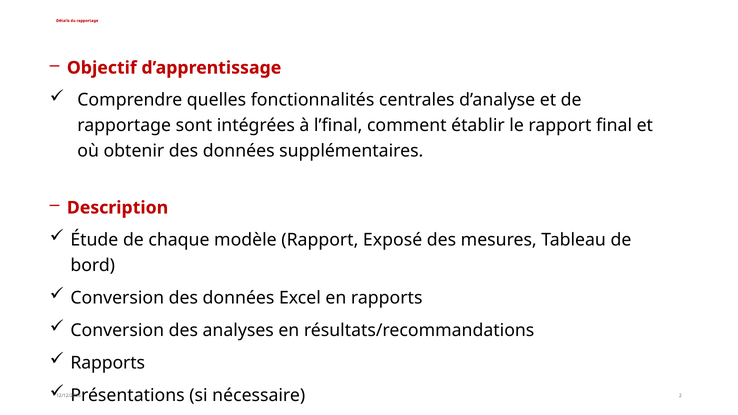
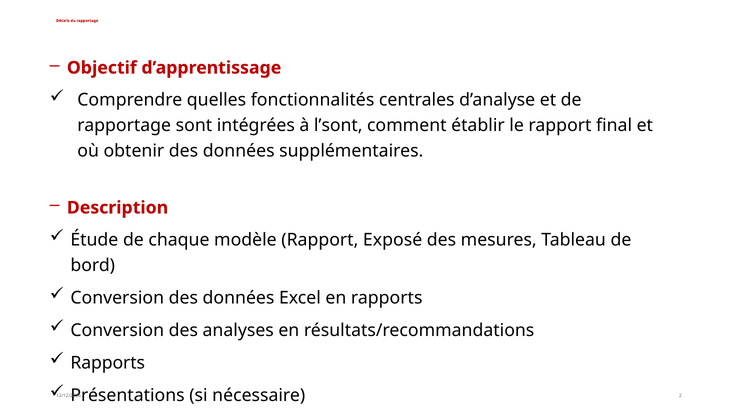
l’final: l’final -> l’sont
